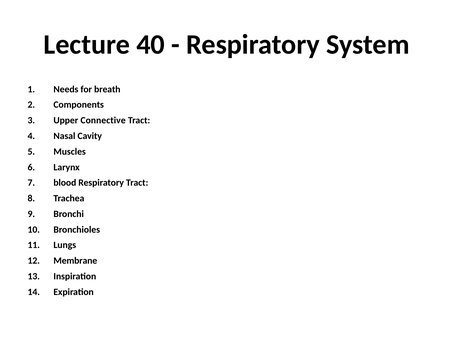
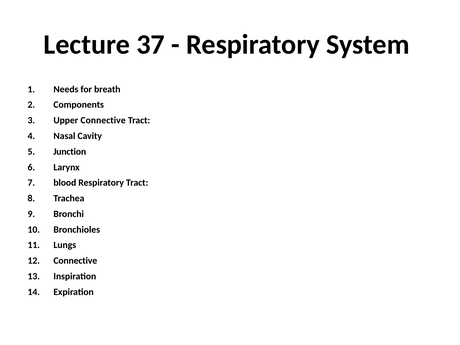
40: 40 -> 37
Muscles: Muscles -> Junction
Membrane at (75, 261): Membrane -> Connective
